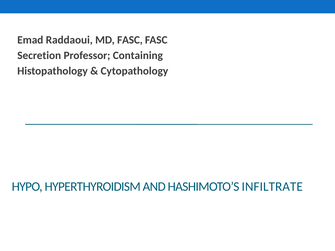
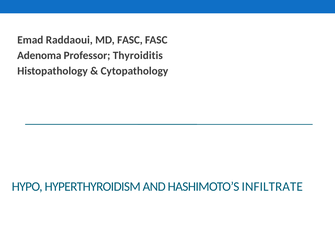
Secretion: Secretion -> Adenoma
Containing: Containing -> Thyroiditis
